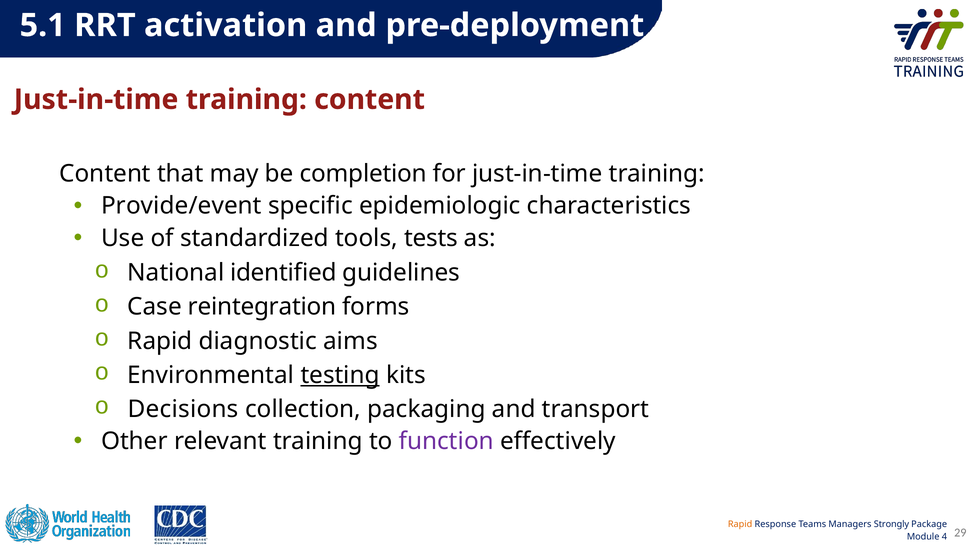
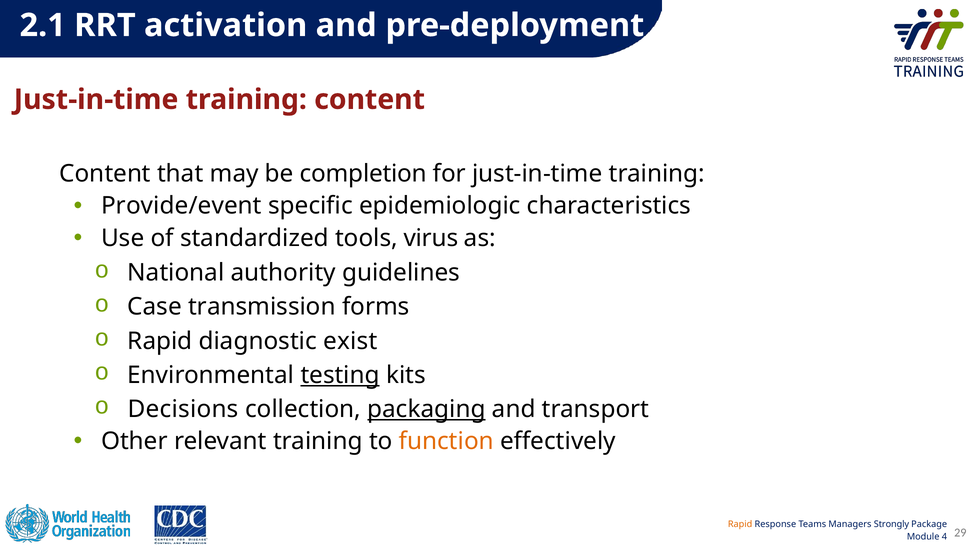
5.1: 5.1 -> 2.1
tests: tests -> virus
identified: identified -> authority
reintegration: reintegration -> transmission
aims: aims -> exist
packaging underline: none -> present
function colour: purple -> orange
